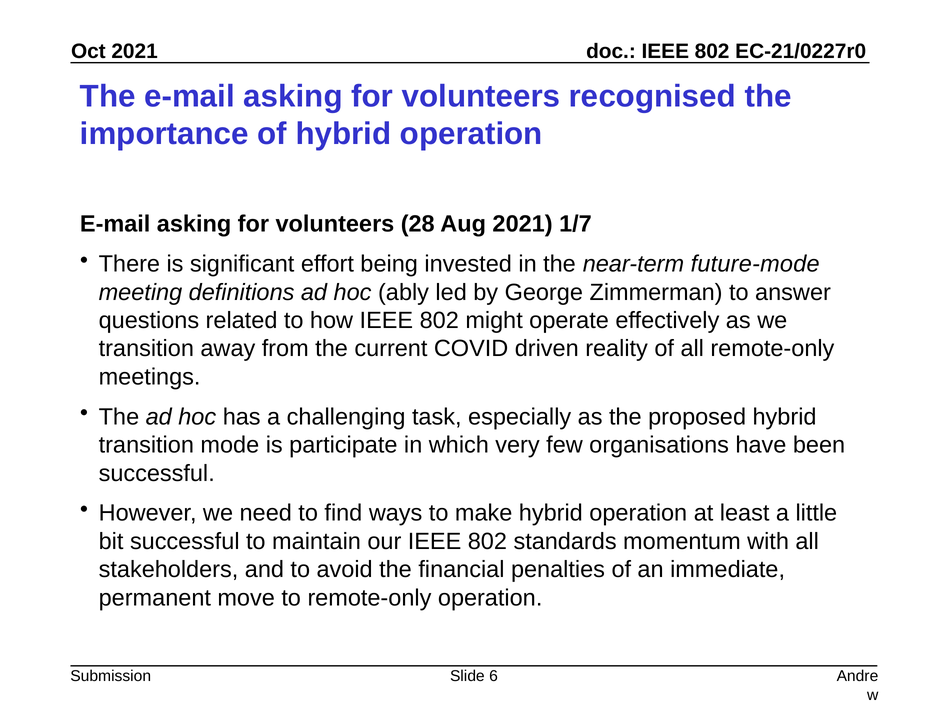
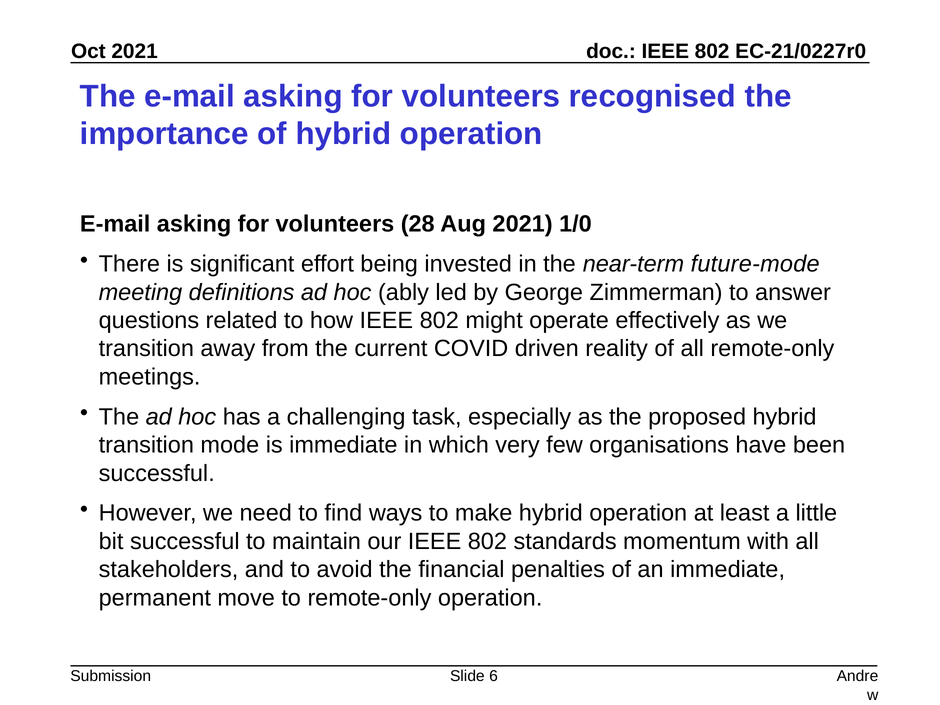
1/7: 1/7 -> 1/0
is participate: participate -> immediate
